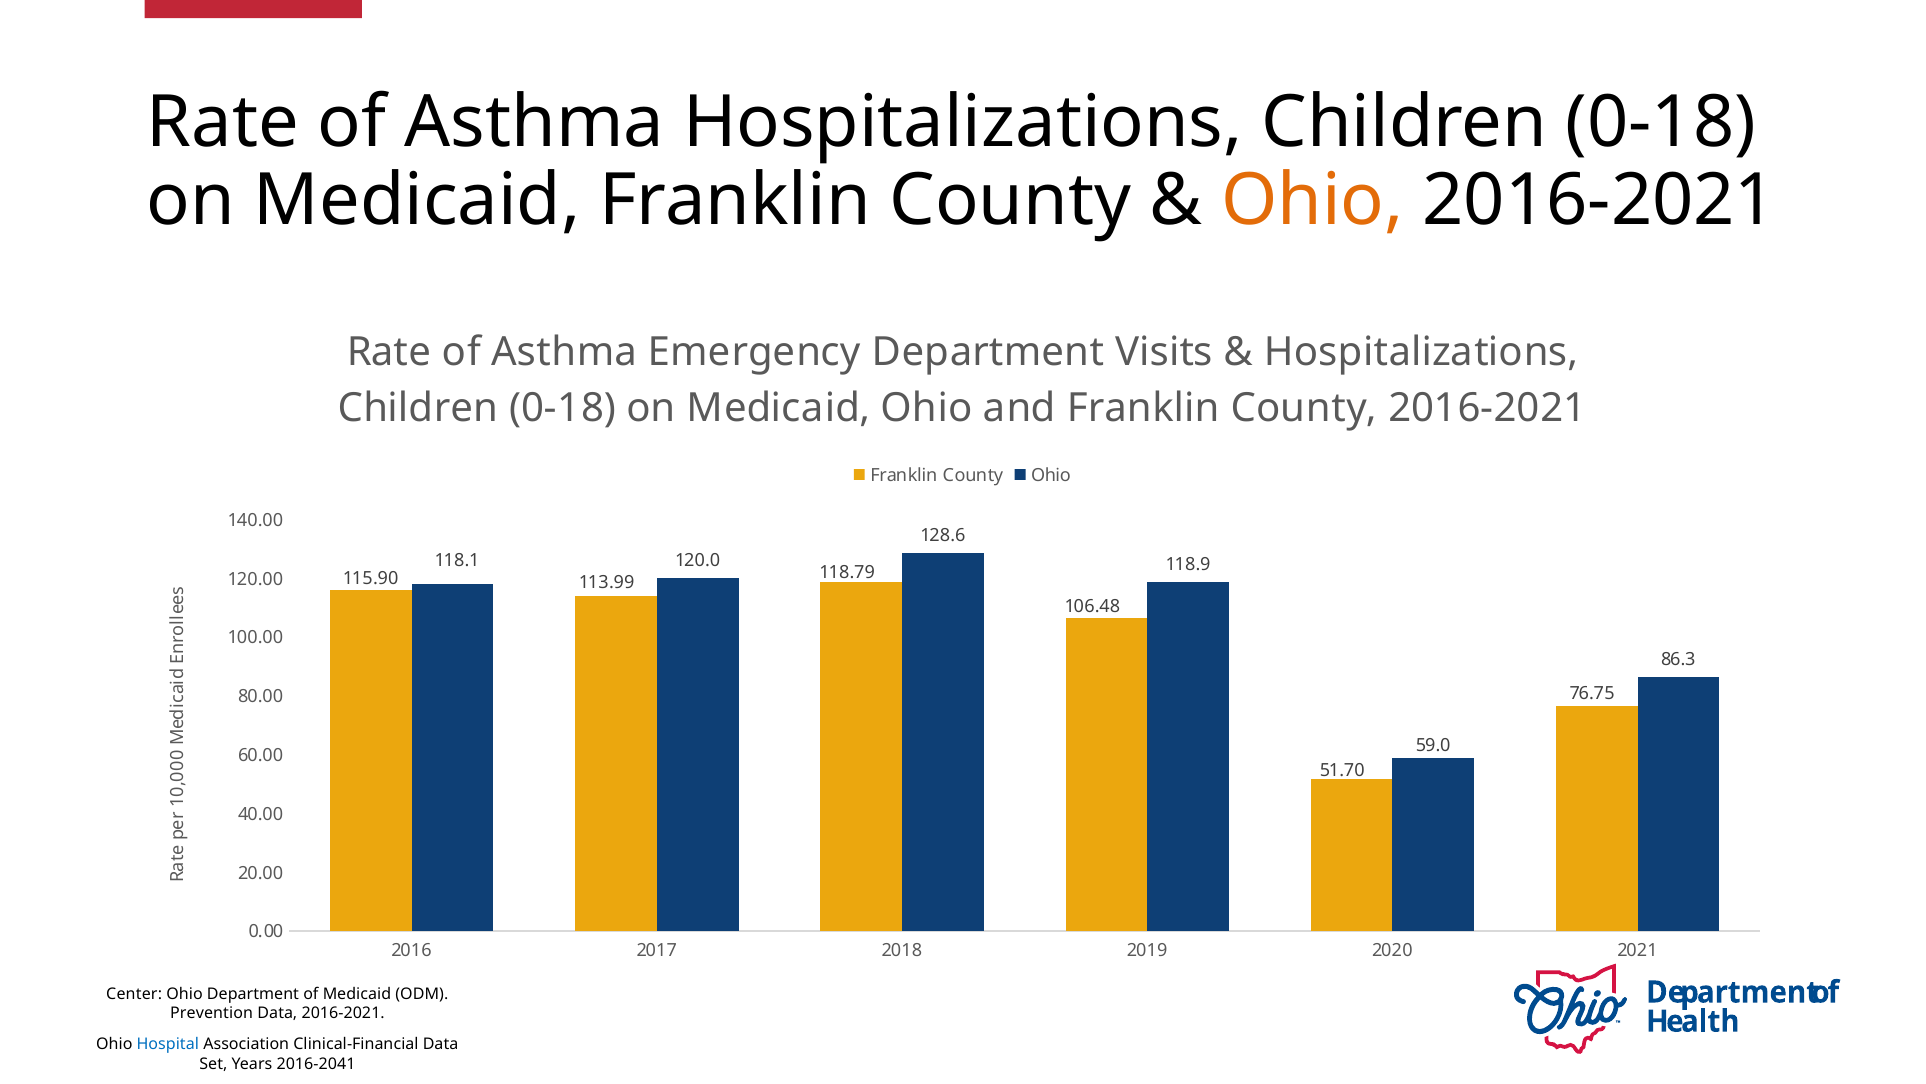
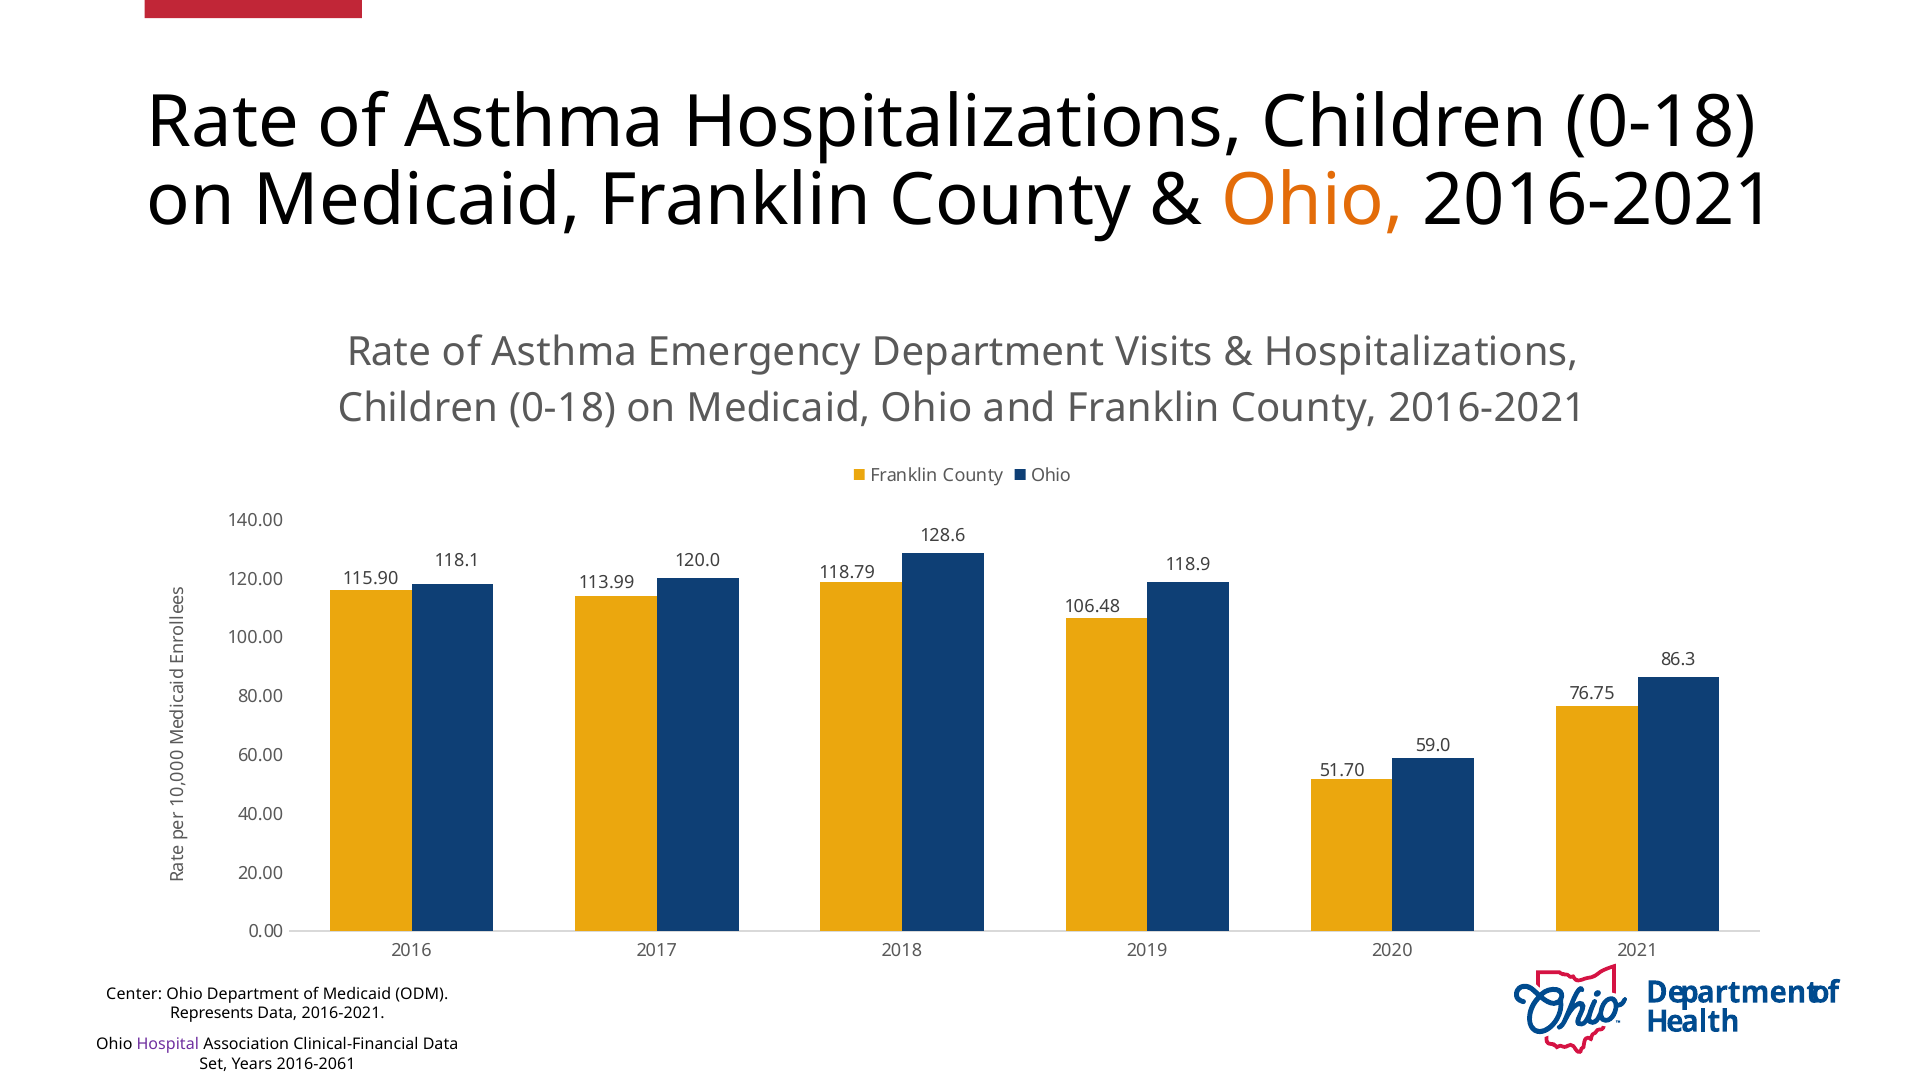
Prevention: Prevention -> Represents
Hospital colour: blue -> purple
2016-2041: 2016-2041 -> 2016-2061
